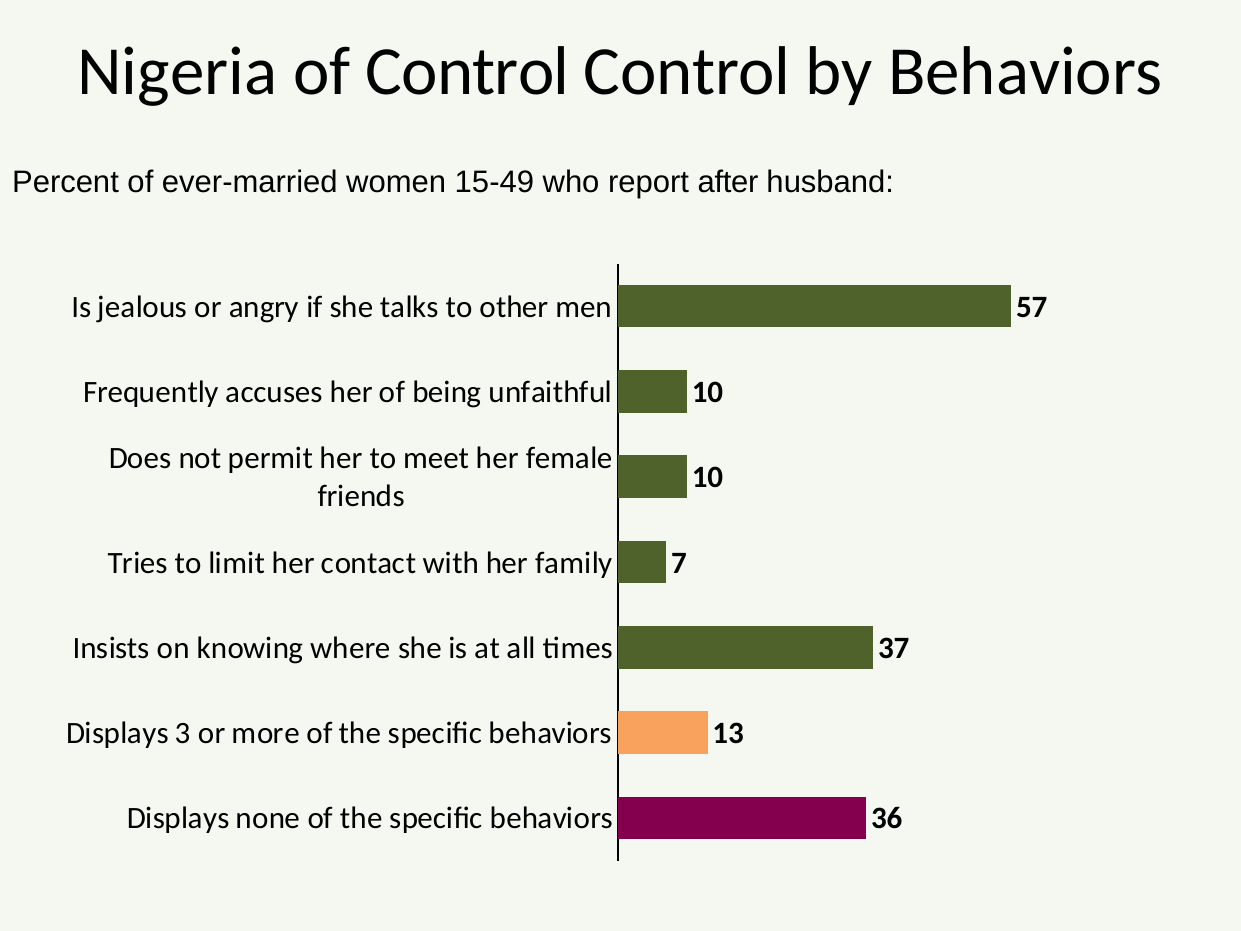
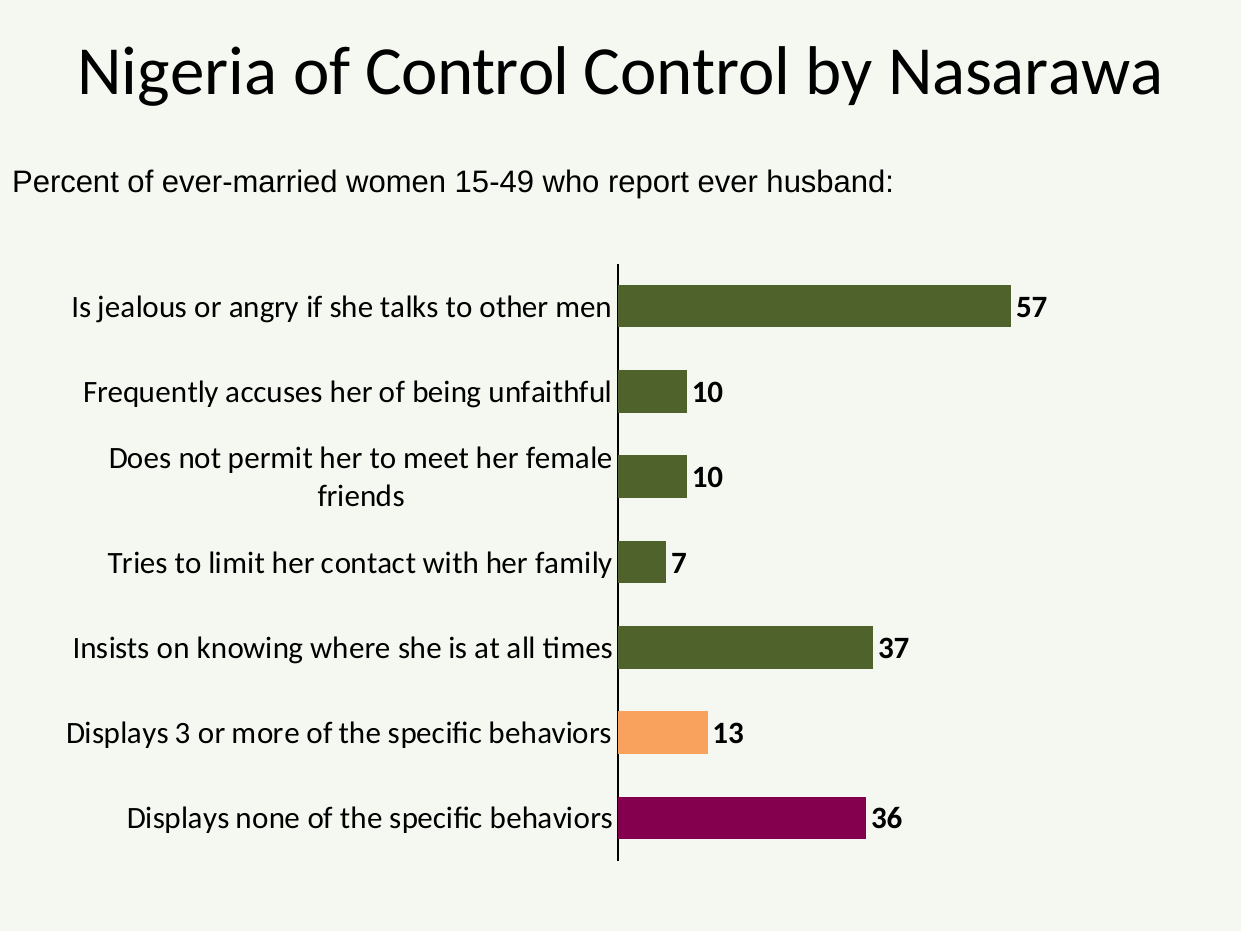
by Behaviors: Behaviors -> Nasarawa
after: after -> ever
